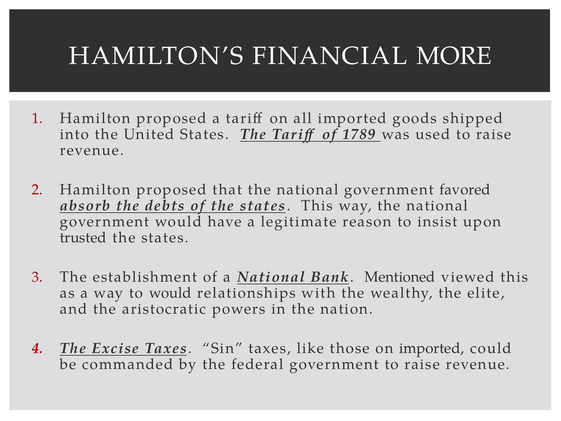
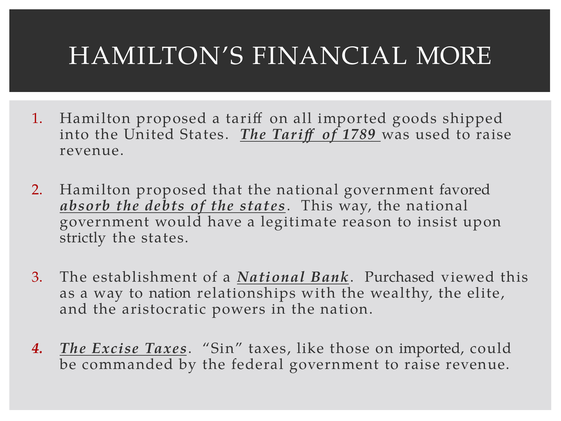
trusted: trusted -> strictly
Mentioned: Mentioned -> Purchased
to would: would -> nation
